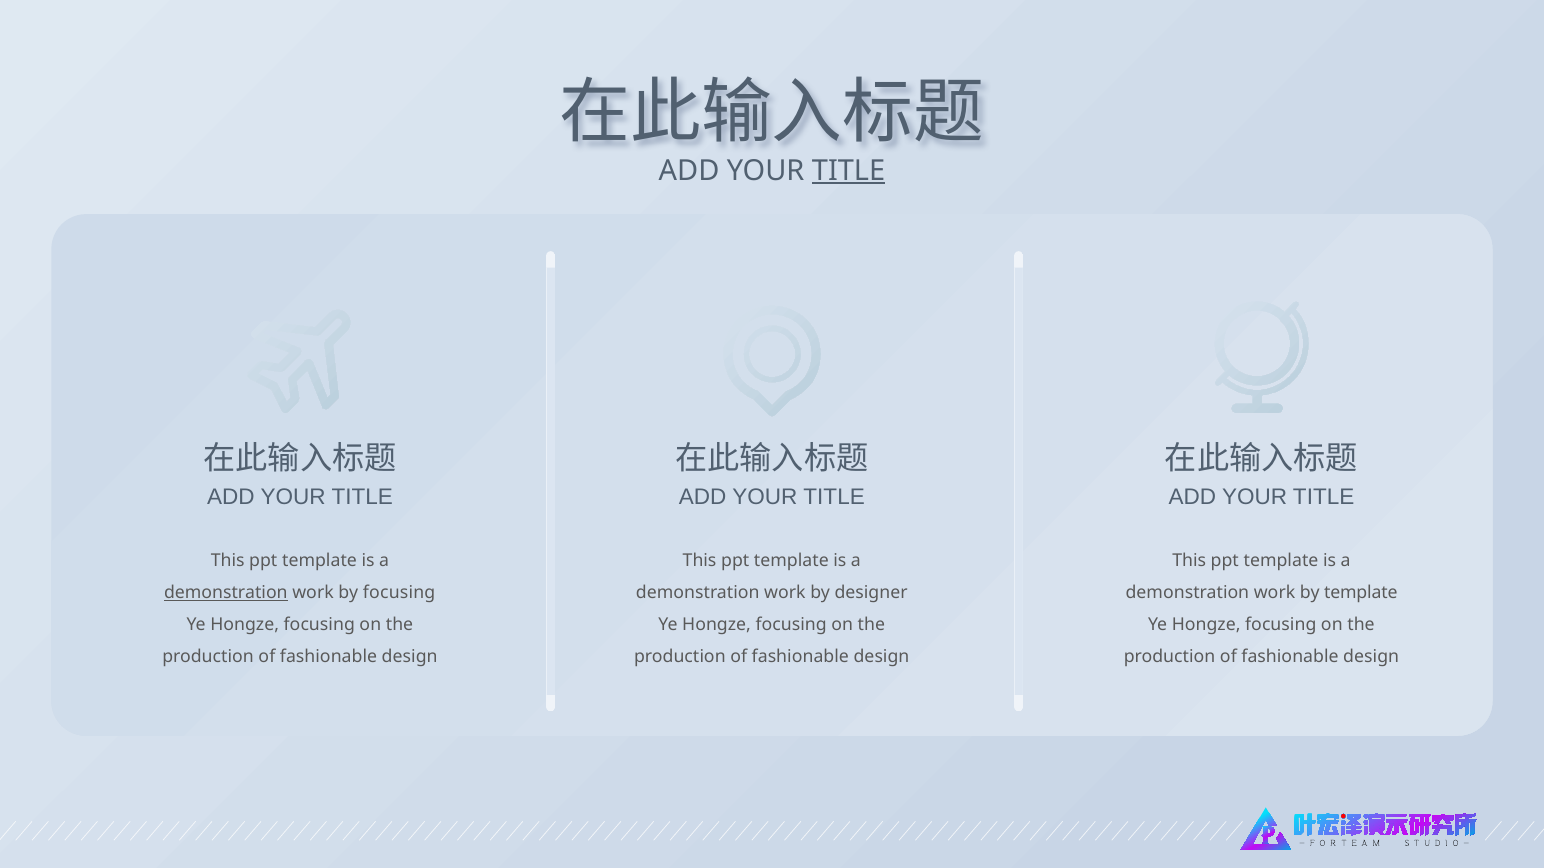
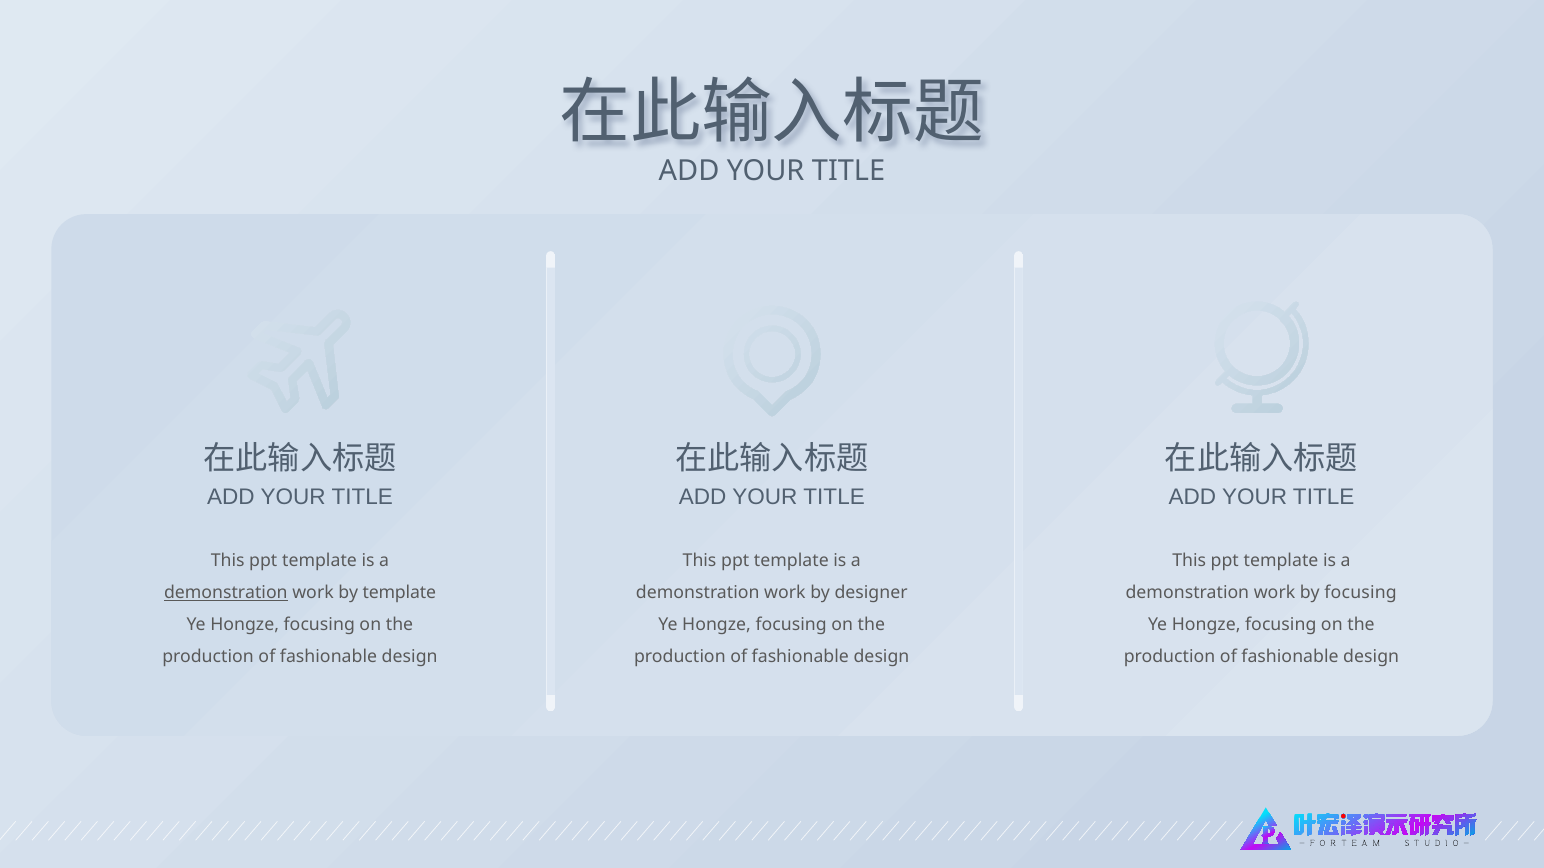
TITLE at (849, 171) underline: present -> none
by focusing: focusing -> template
by template: template -> focusing
